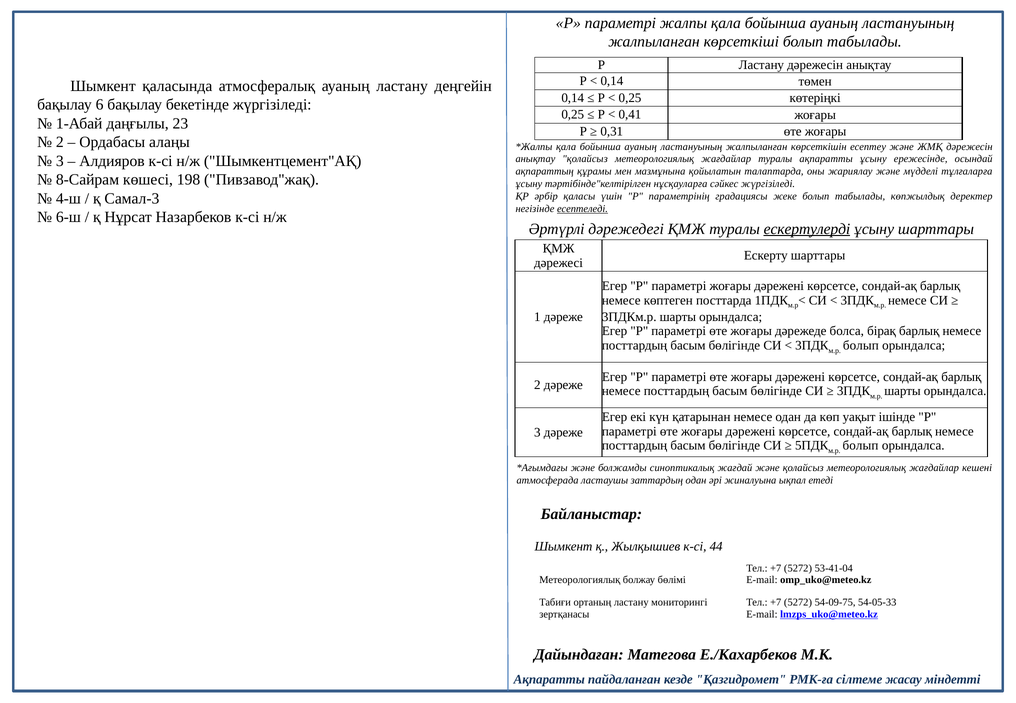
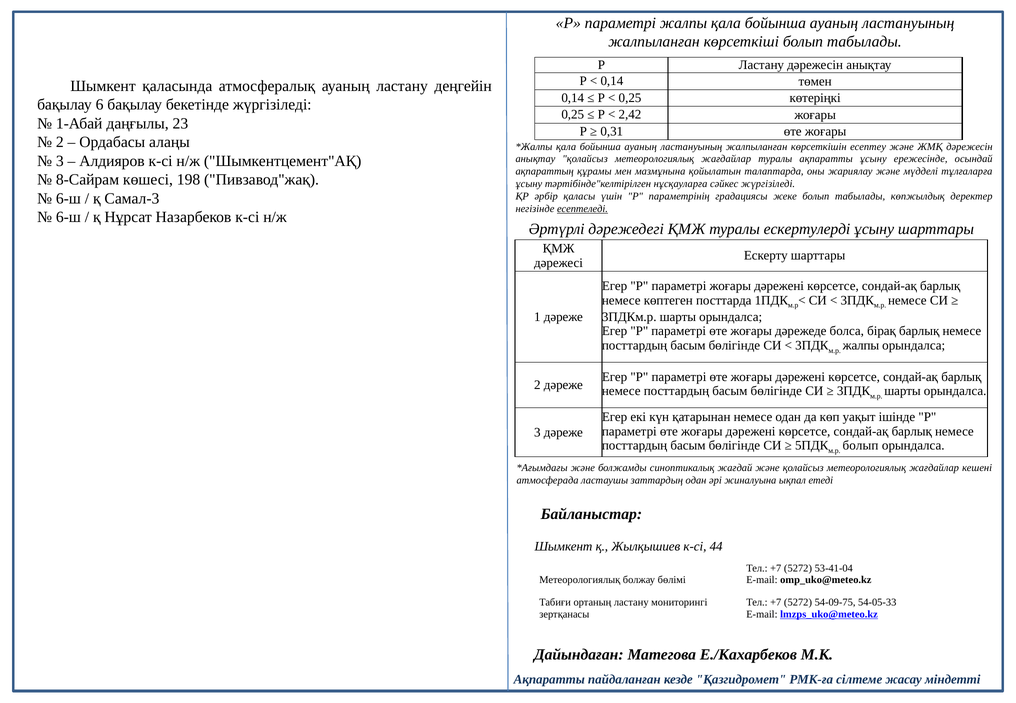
0,41: 0,41 -> 2,42
4-ш at (68, 199): 4-ш -> 6-ш
ескертулерді underline: present -> none
болып at (861, 346): болып -> жалпы
